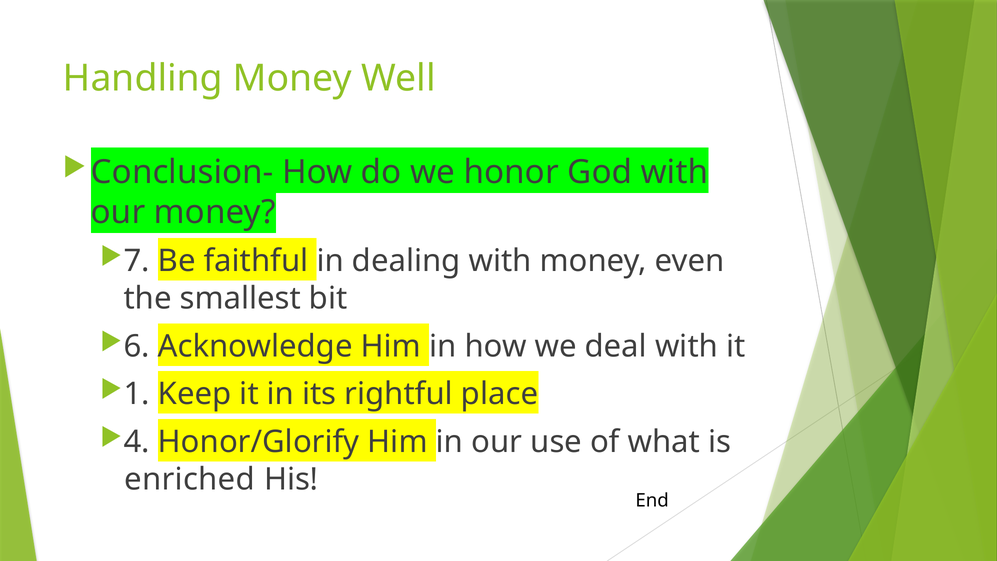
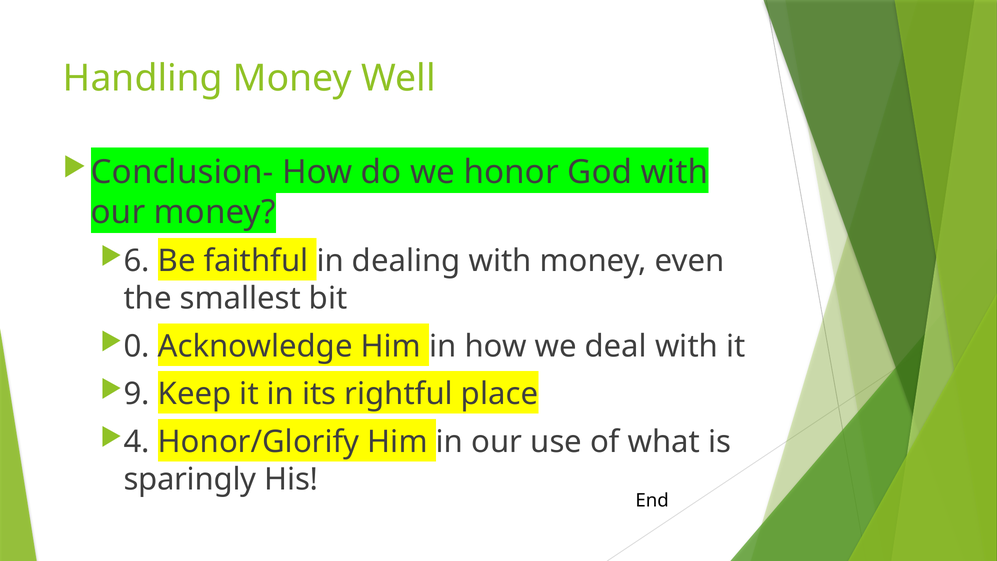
7: 7 -> 6
6: 6 -> 0
1: 1 -> 9
enriched: enriched -> sparingly
